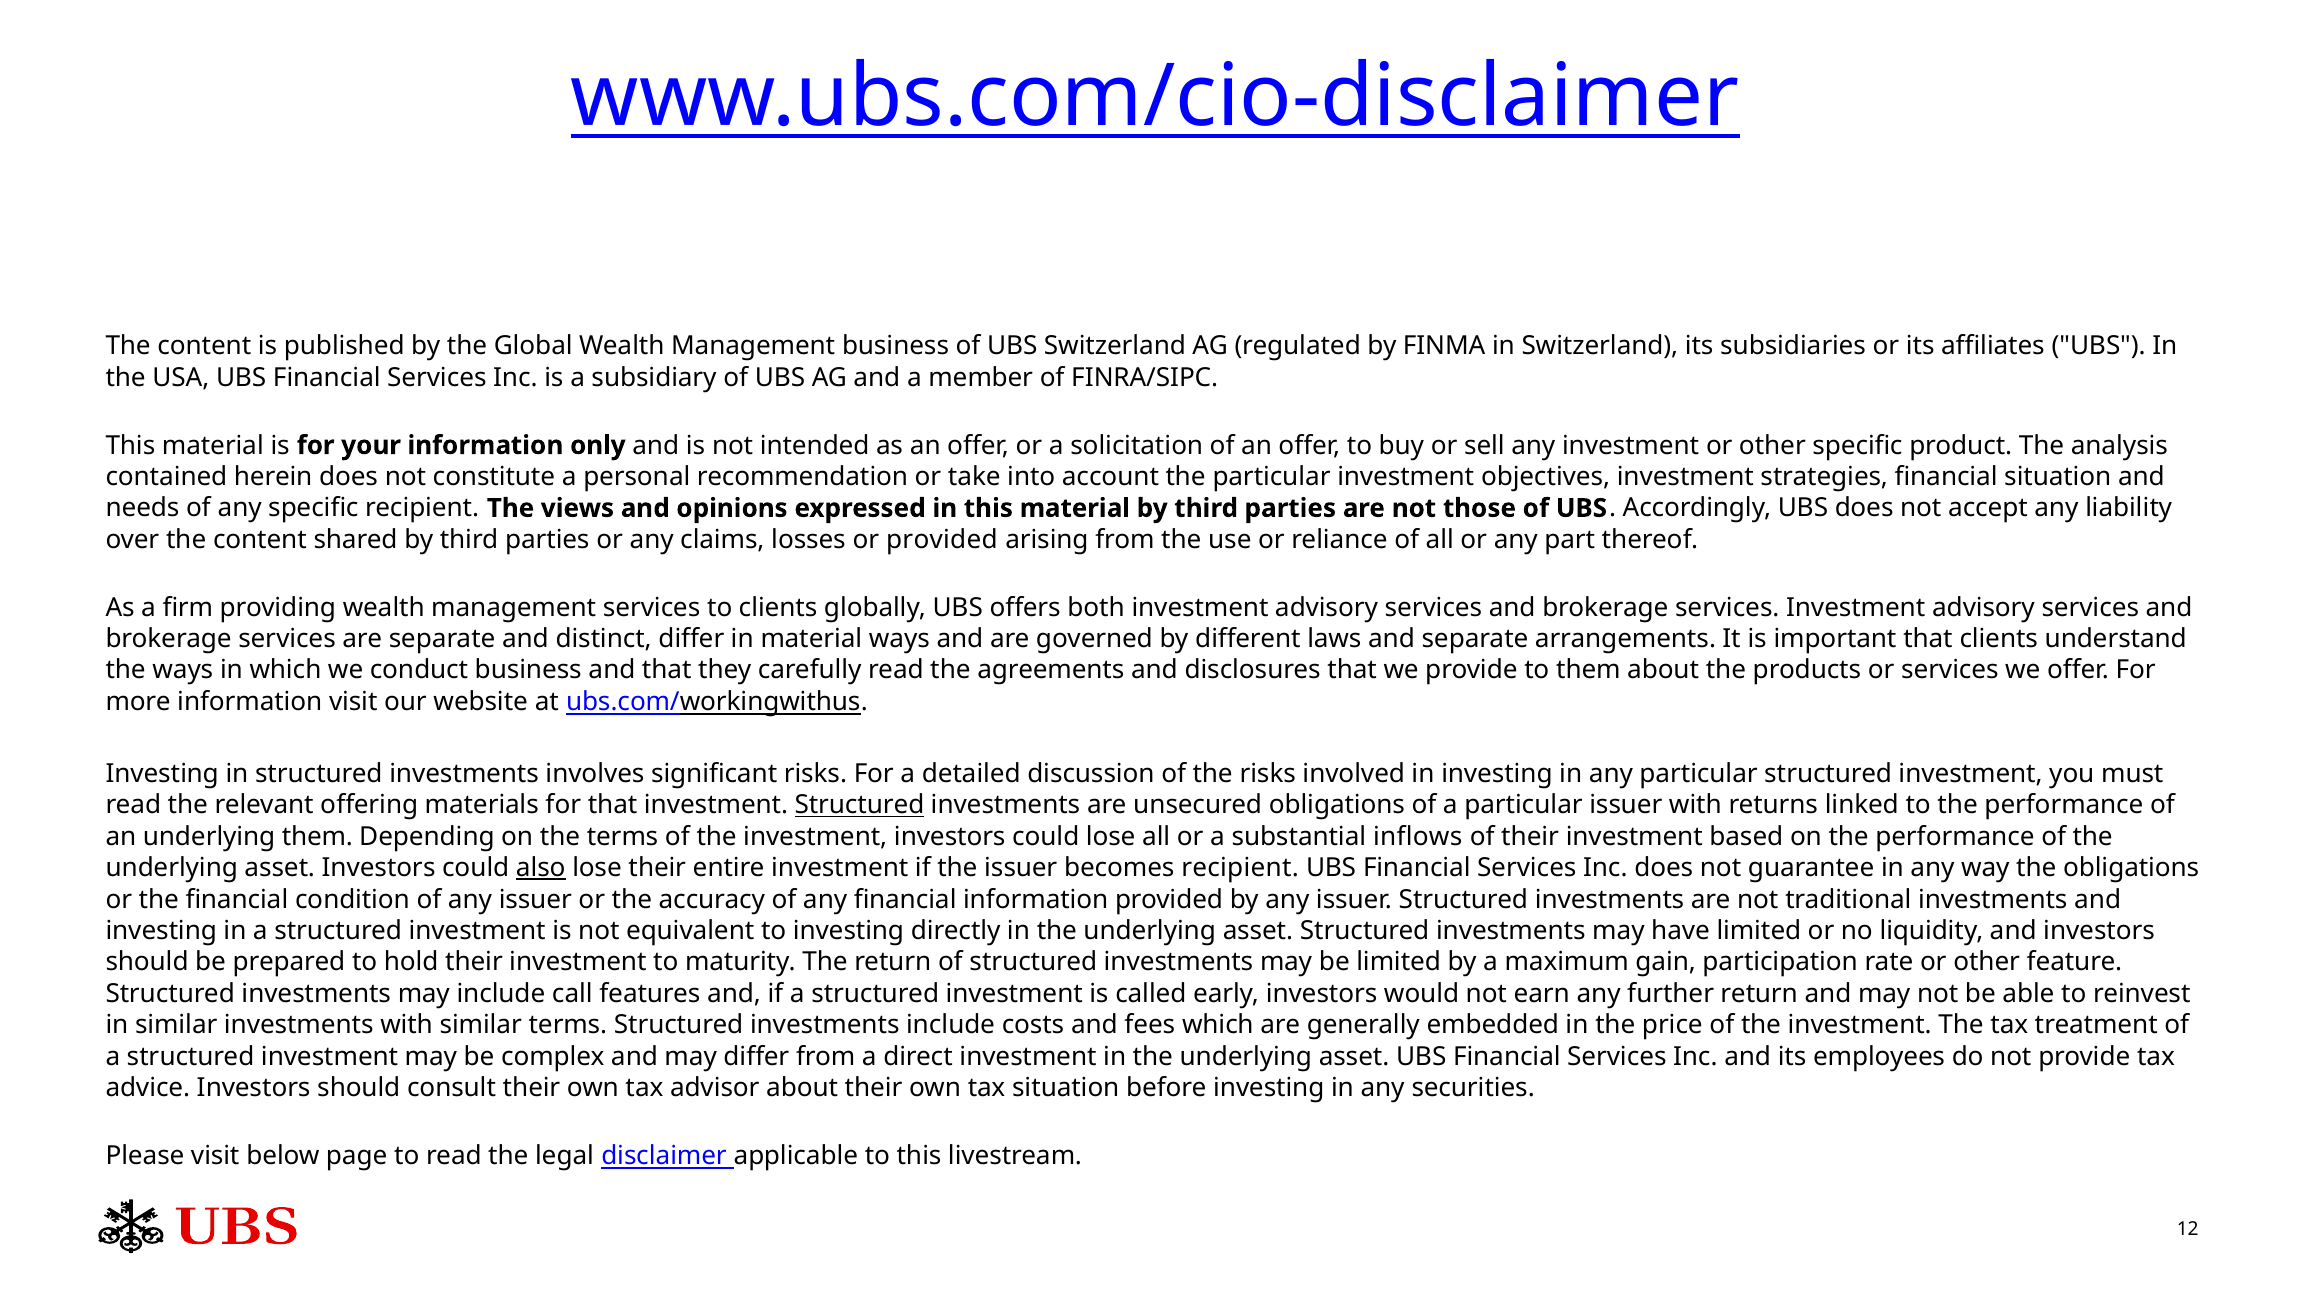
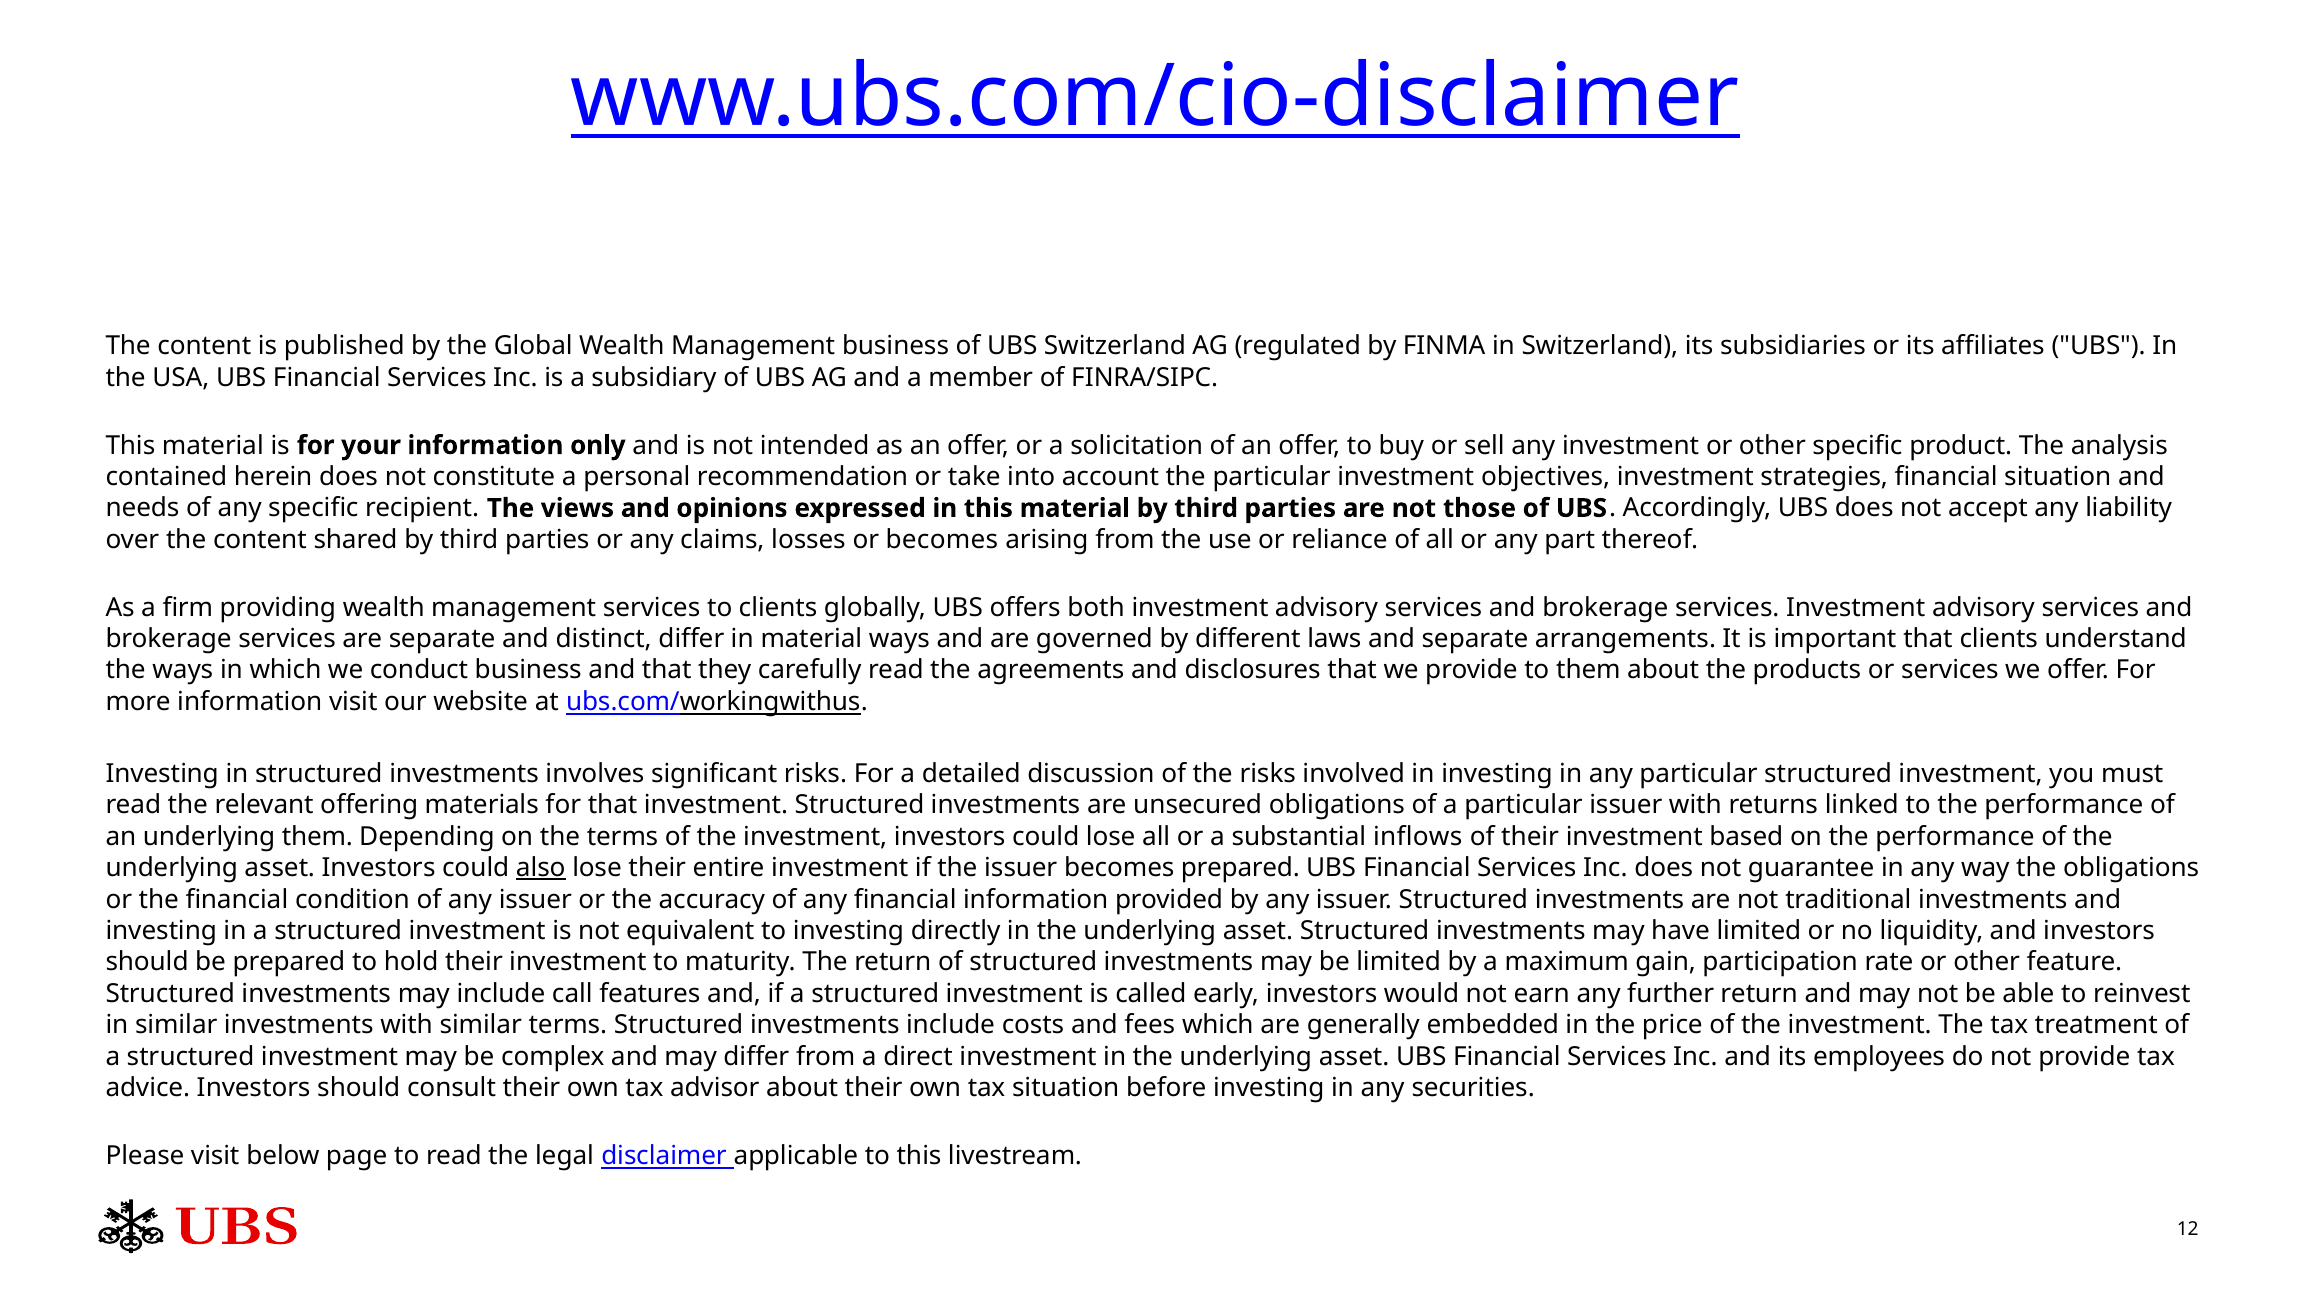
or provided: provided -> becomes
Structured at (859, 805) underline: present -> none
becomes recipient: recipient -> prepared
